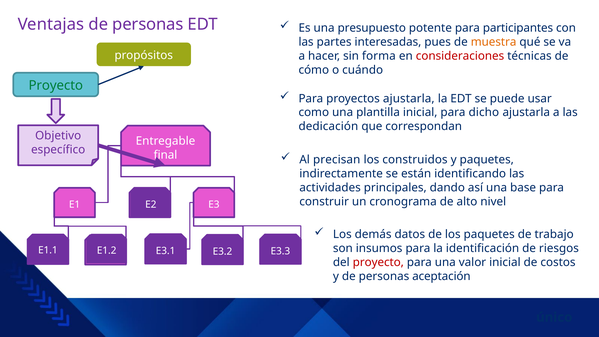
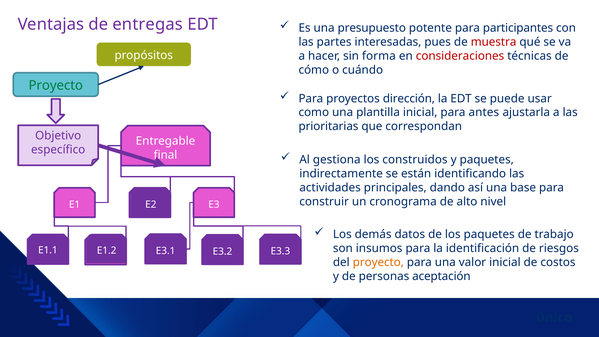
Ventajas de personas: personas -> entregas
muestra colour: orange -> red
proyectos ajustarla: ajustarla -> dirección
dicho: dicho -> antes
dedicación: dedicación -> prioritarias
precisan: precisan -> gestiona
proyecto at (378, 262) colour: red -> orange
